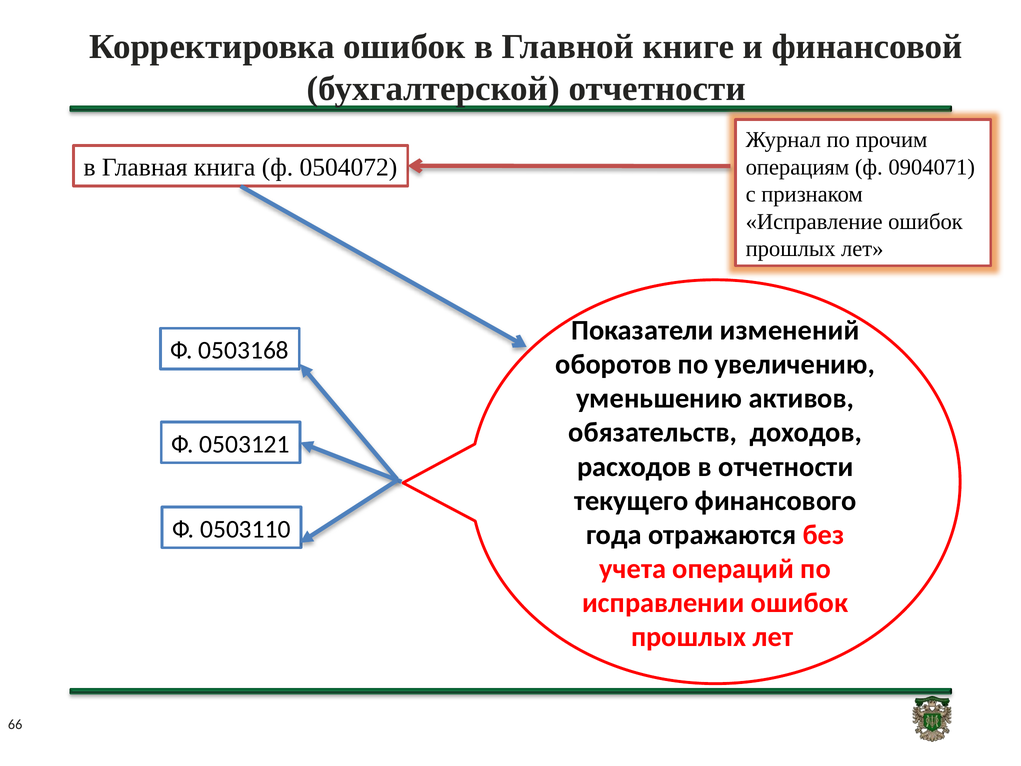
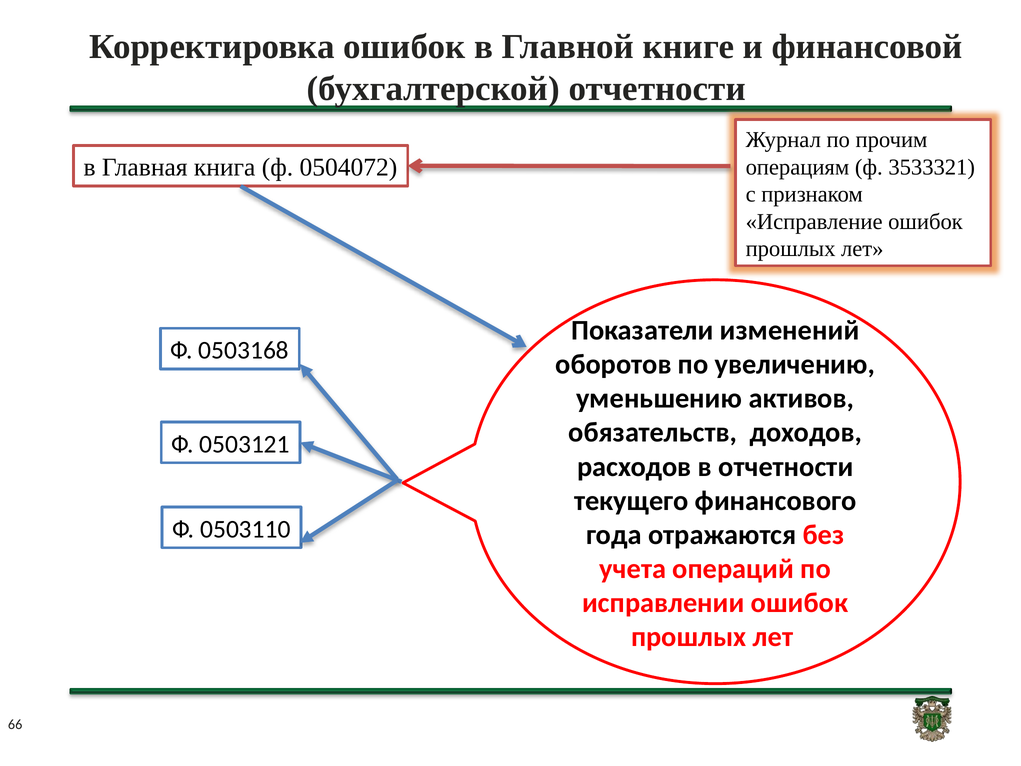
0904071: 0904071 -> 3533321
